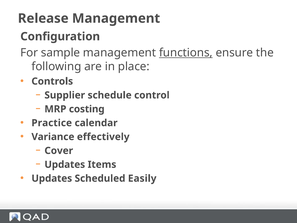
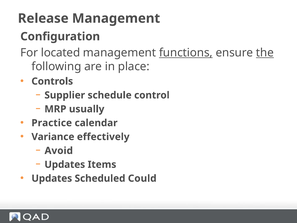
sample: sample -> located
the underline: none -> present
costing: costing -> usually
Cover: Cover -> Avoid
Easily: Easily -> Could
